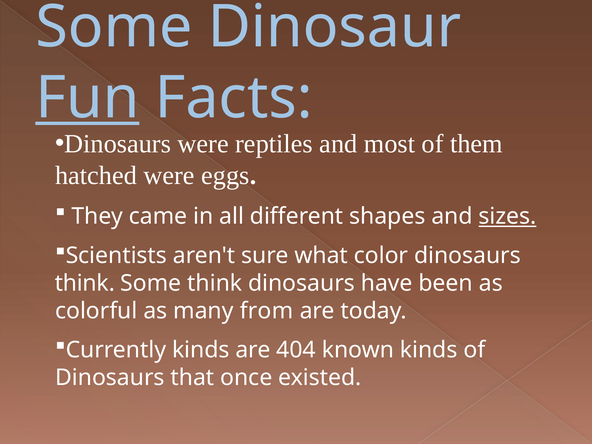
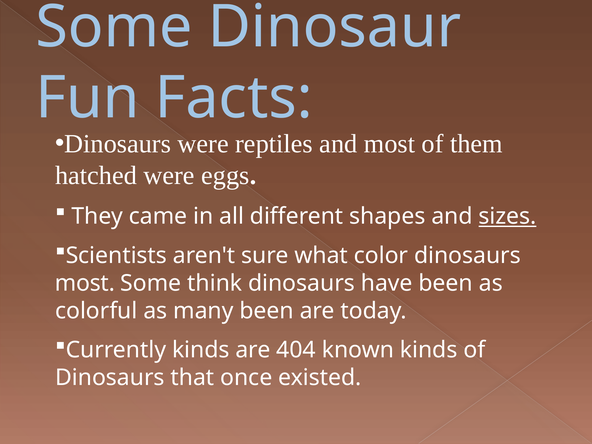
Fun underline: present -> none
think at (85, 283): think -> most
many from: from -> been
